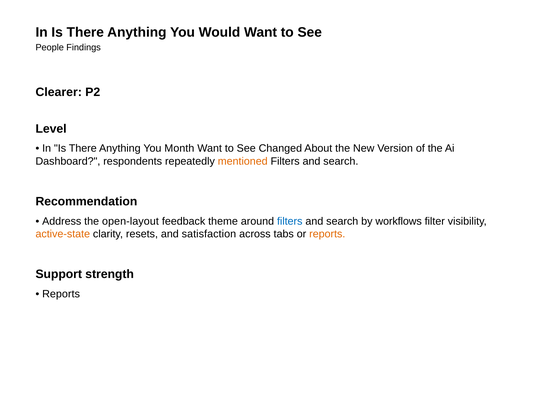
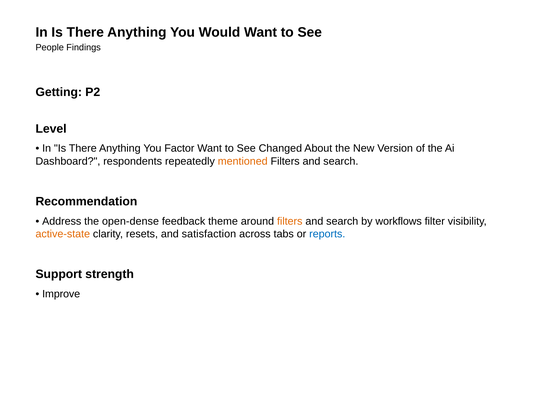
Clearer: Clearer -> Getting
Month: Month -> Factor
open-layout: open-layout -> open-dense
filters at (290, 221) colour: blue -> orange
reports at (327, 234) colour: orange -> blue
Reports at (61, 294): Reports -> Improve
